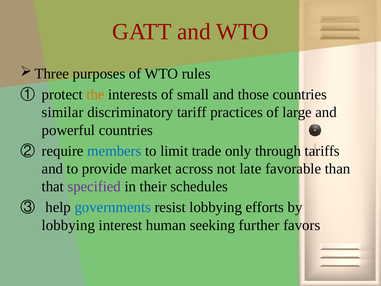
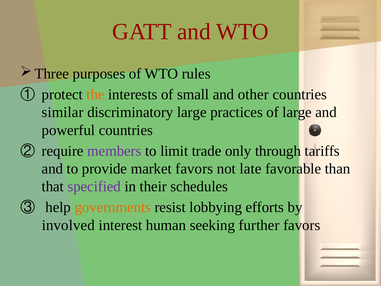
those: those -> other
discriminatory tariff: tariff -> large
members colour: blue -> purple
market across: across -> favors
governments colour: blue -> orange
lobbying at (68, 225): lobbying -> involved
